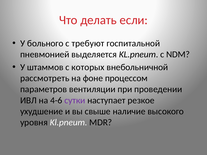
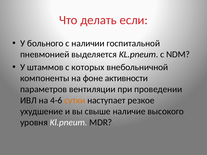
требуют: требуют -> наличии
рассмотреть: рассмотреть -> компоненты
процессом: процессом -> активности
сутки colour: purple -> orange
